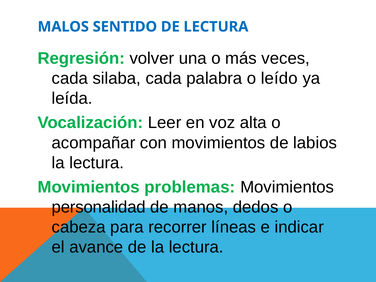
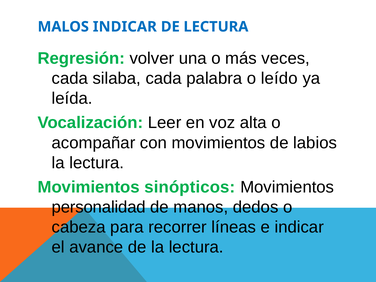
MALOS SENTIDO: SENTIDO -> INDICAR
problemas: problemas -> sinópticos
